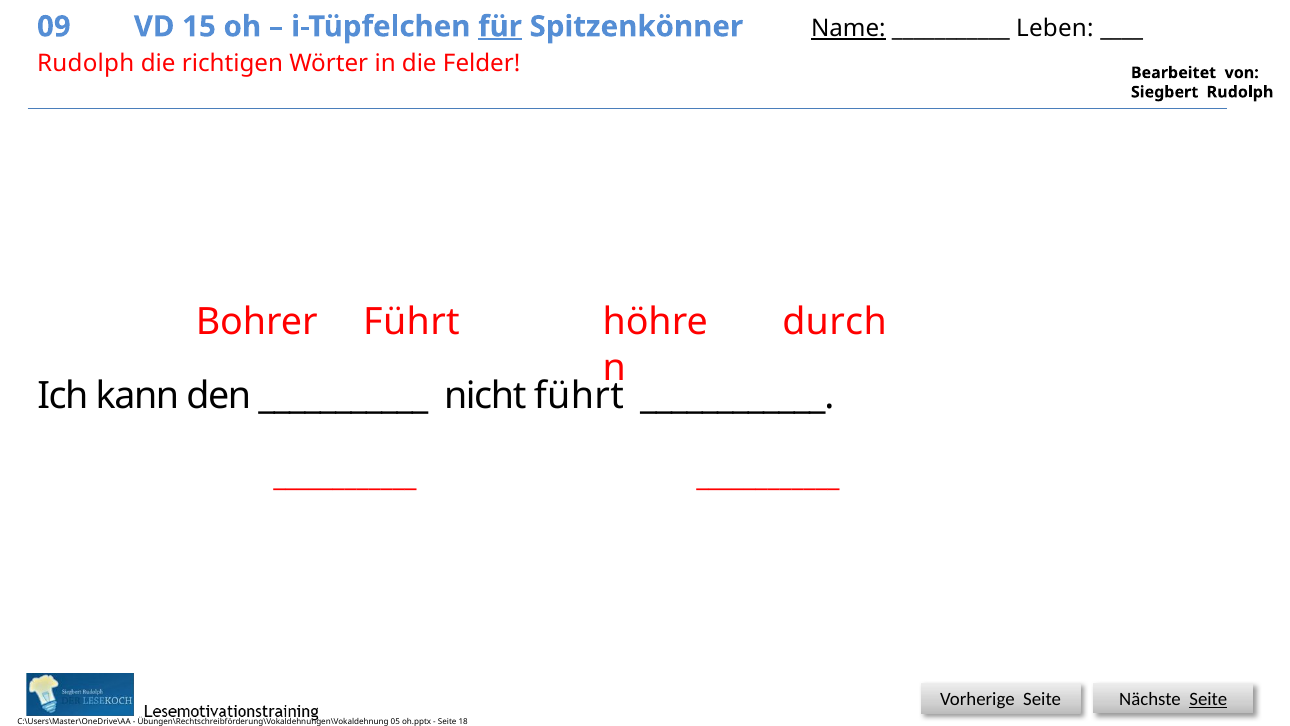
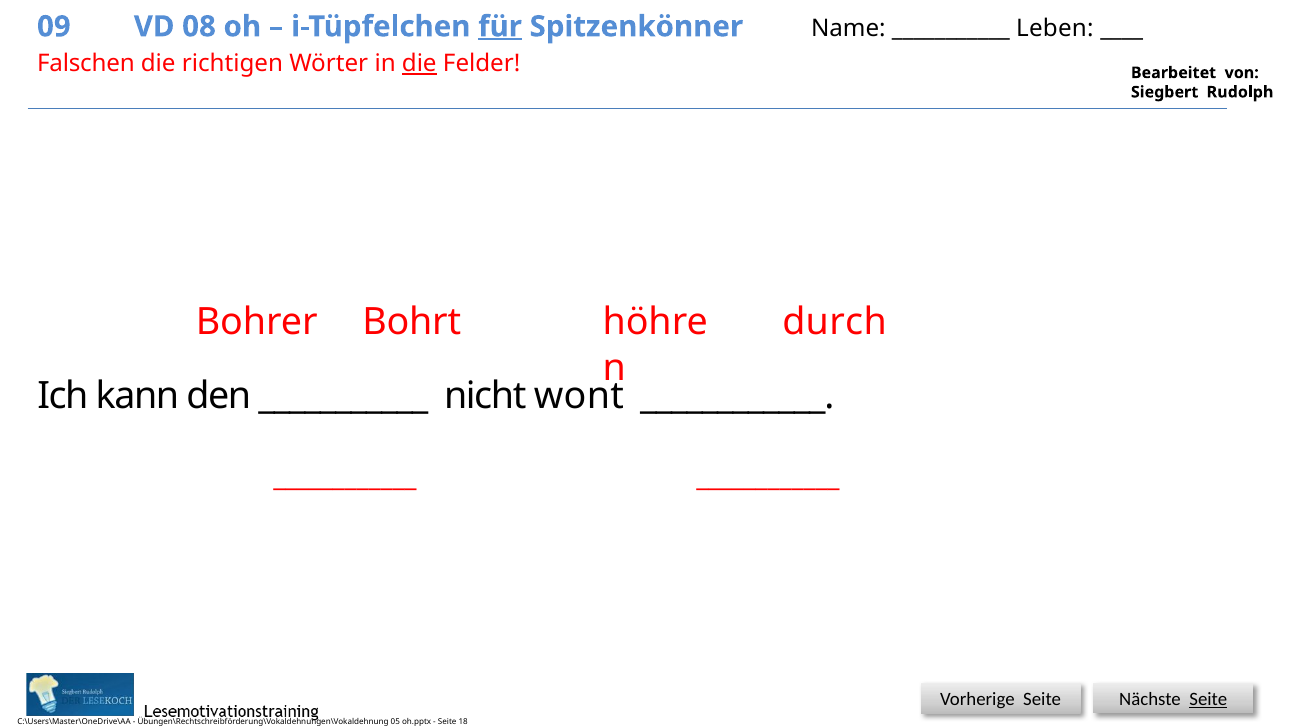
15: 15 -> 08
Name underline: present -> none
Rudolph at (86, 64): Rudolph -> Falschen
die at (419, 64) underline: none -> present
Bohrer Führt: Führt -> Bohrt
nicht führt: führt -> wont
